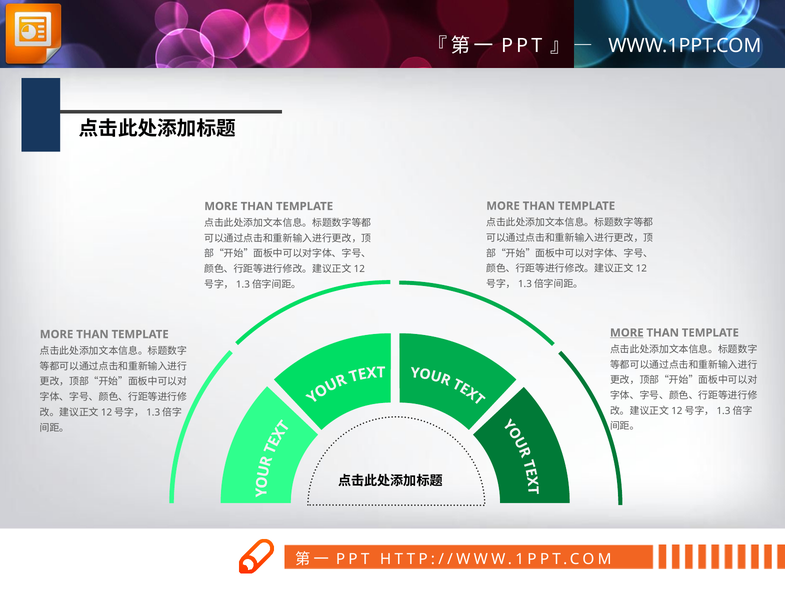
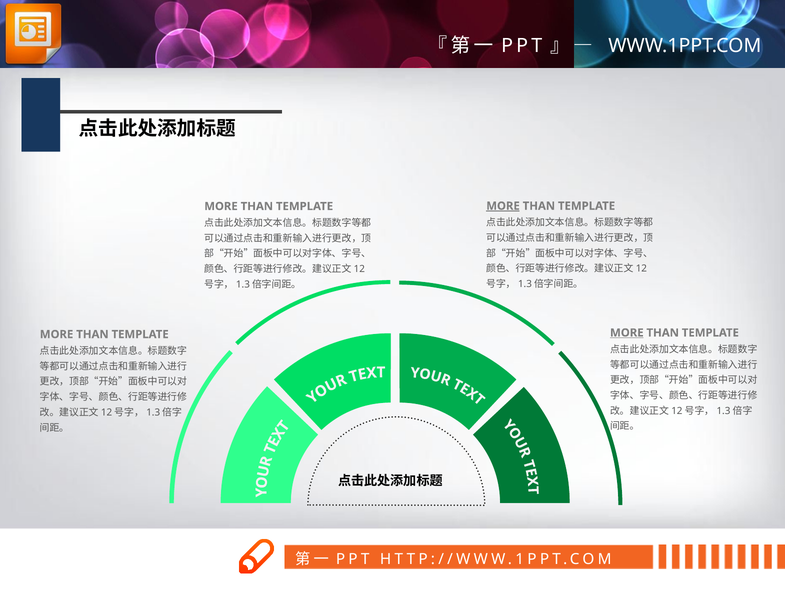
MORE at (503, 206) underline: none -> present
